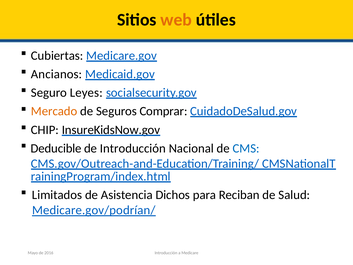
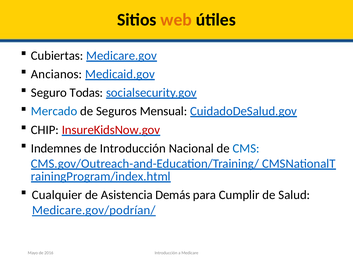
Leyes: Leyes -> Todas
Mercado colour: orange -> blue
Comprar: Comprar -> Mensual
InsureKidsNow.gov colour: black -> red
Deducible: Deducible -> Indemnes
Limitados: Limitados -> Cualquier
Dichos: Dichos -> Demás
Reciban: Reciban -> Cumplir
